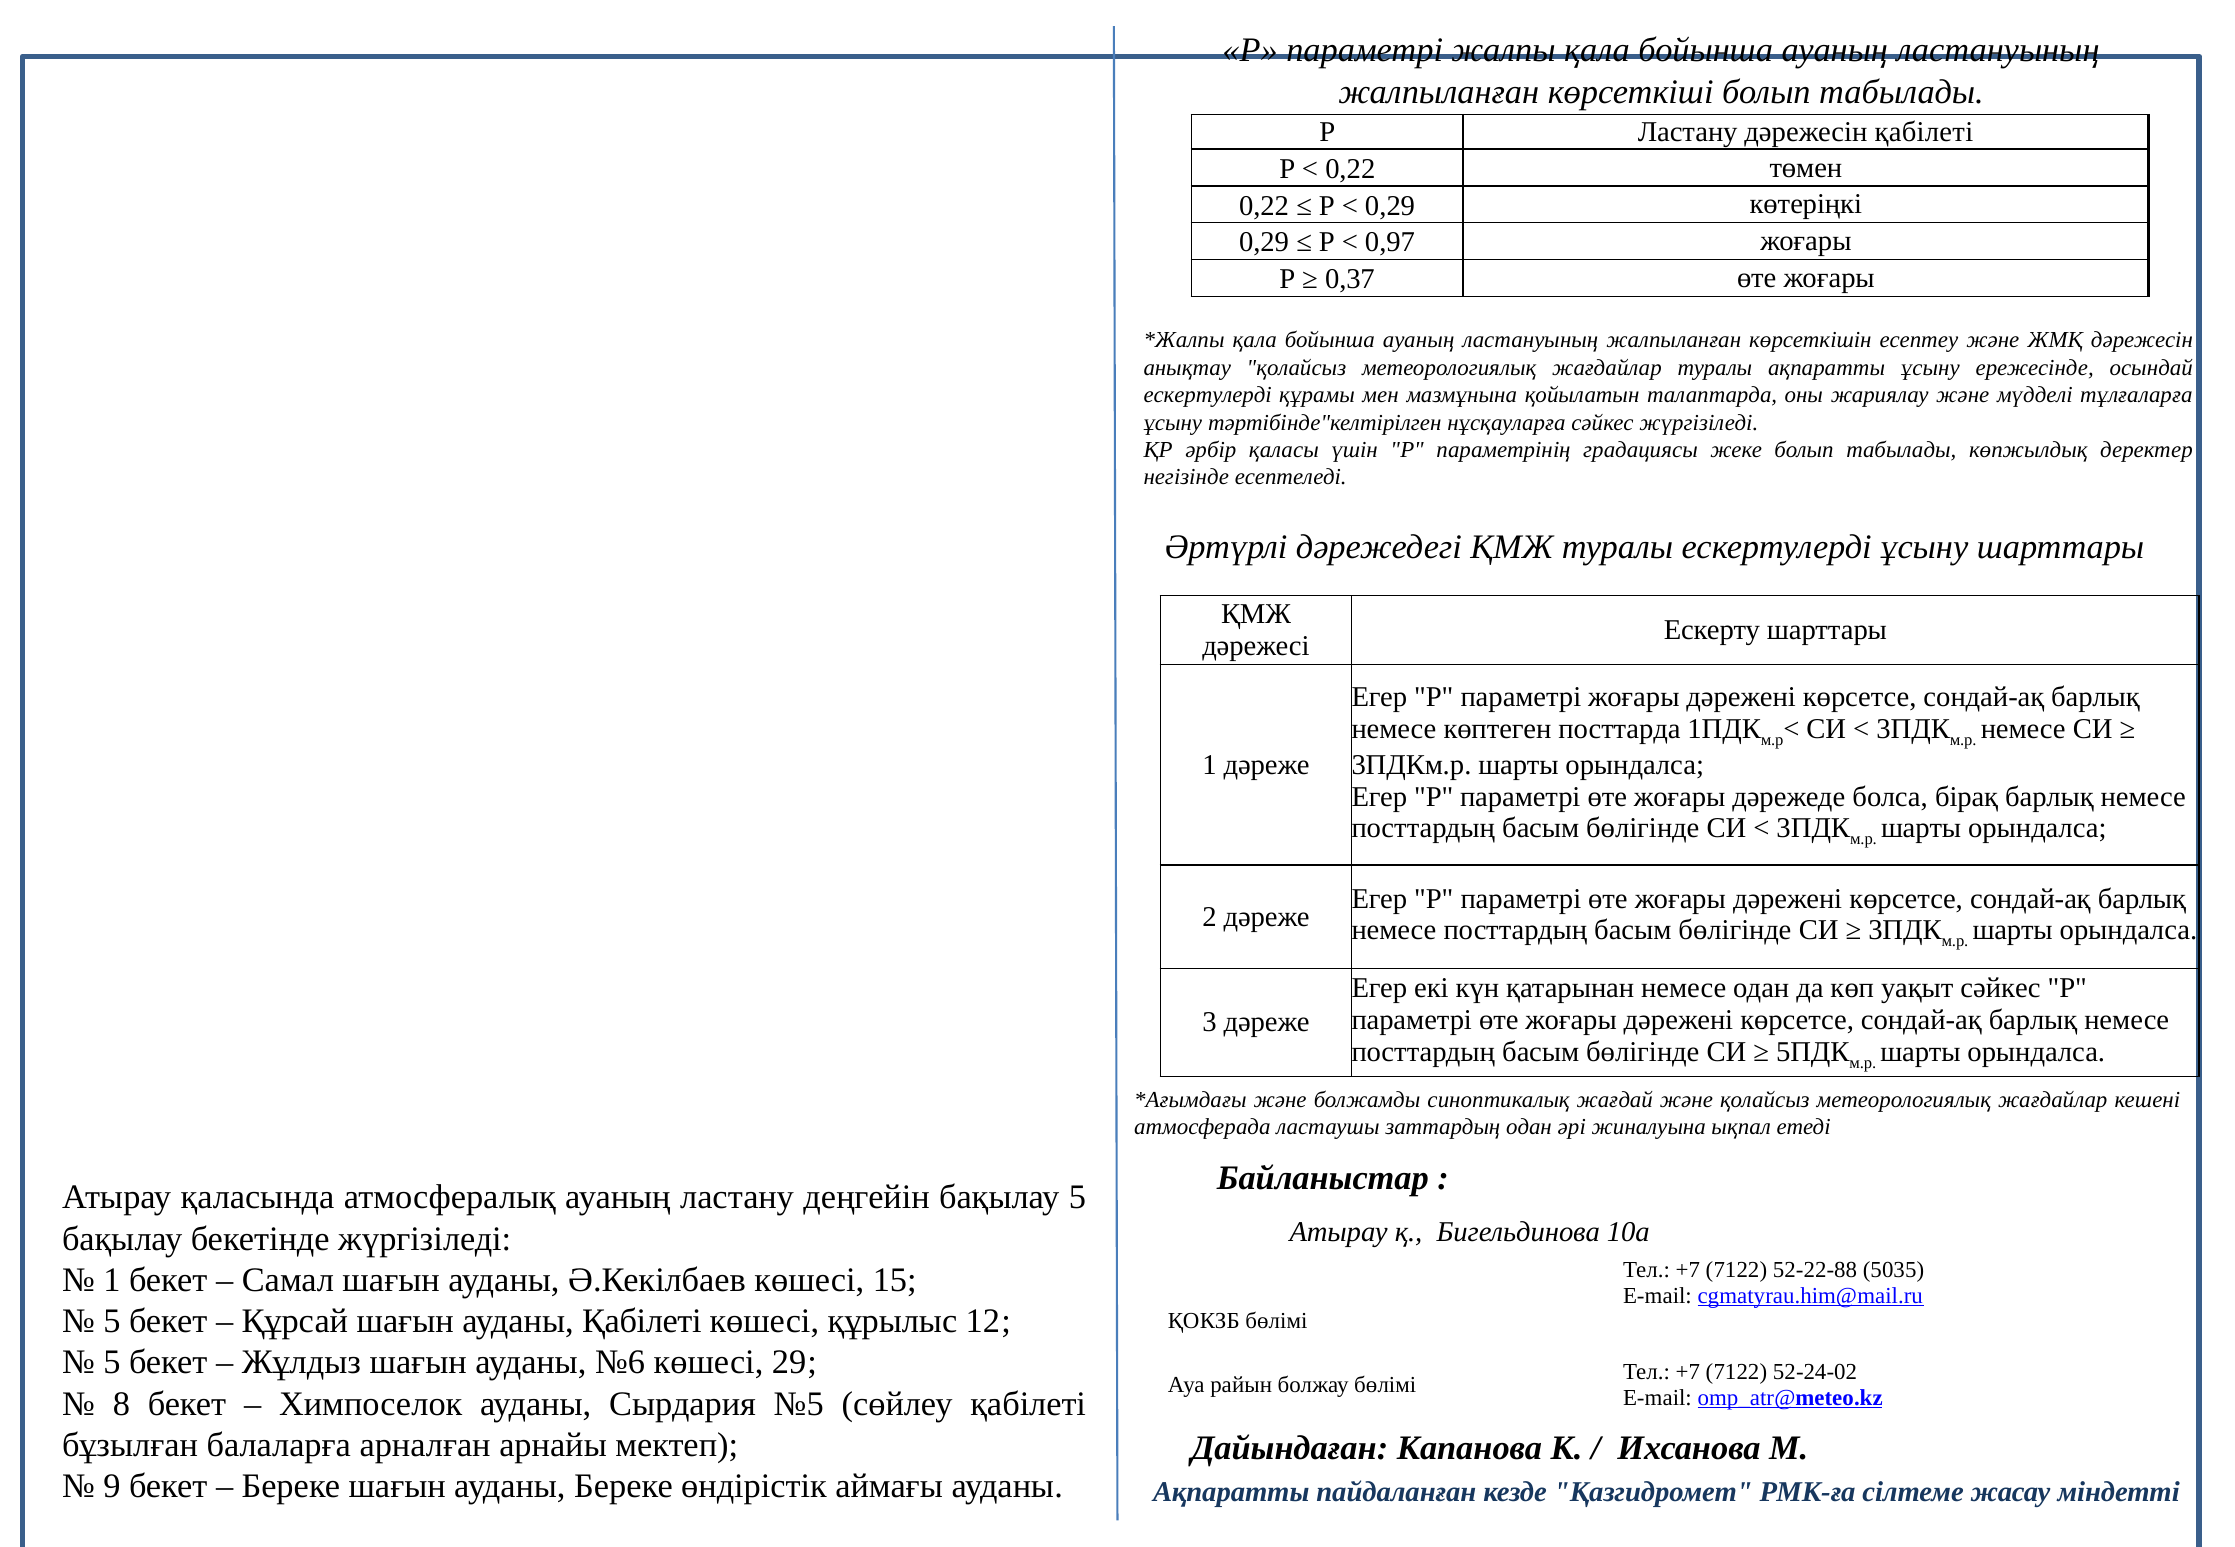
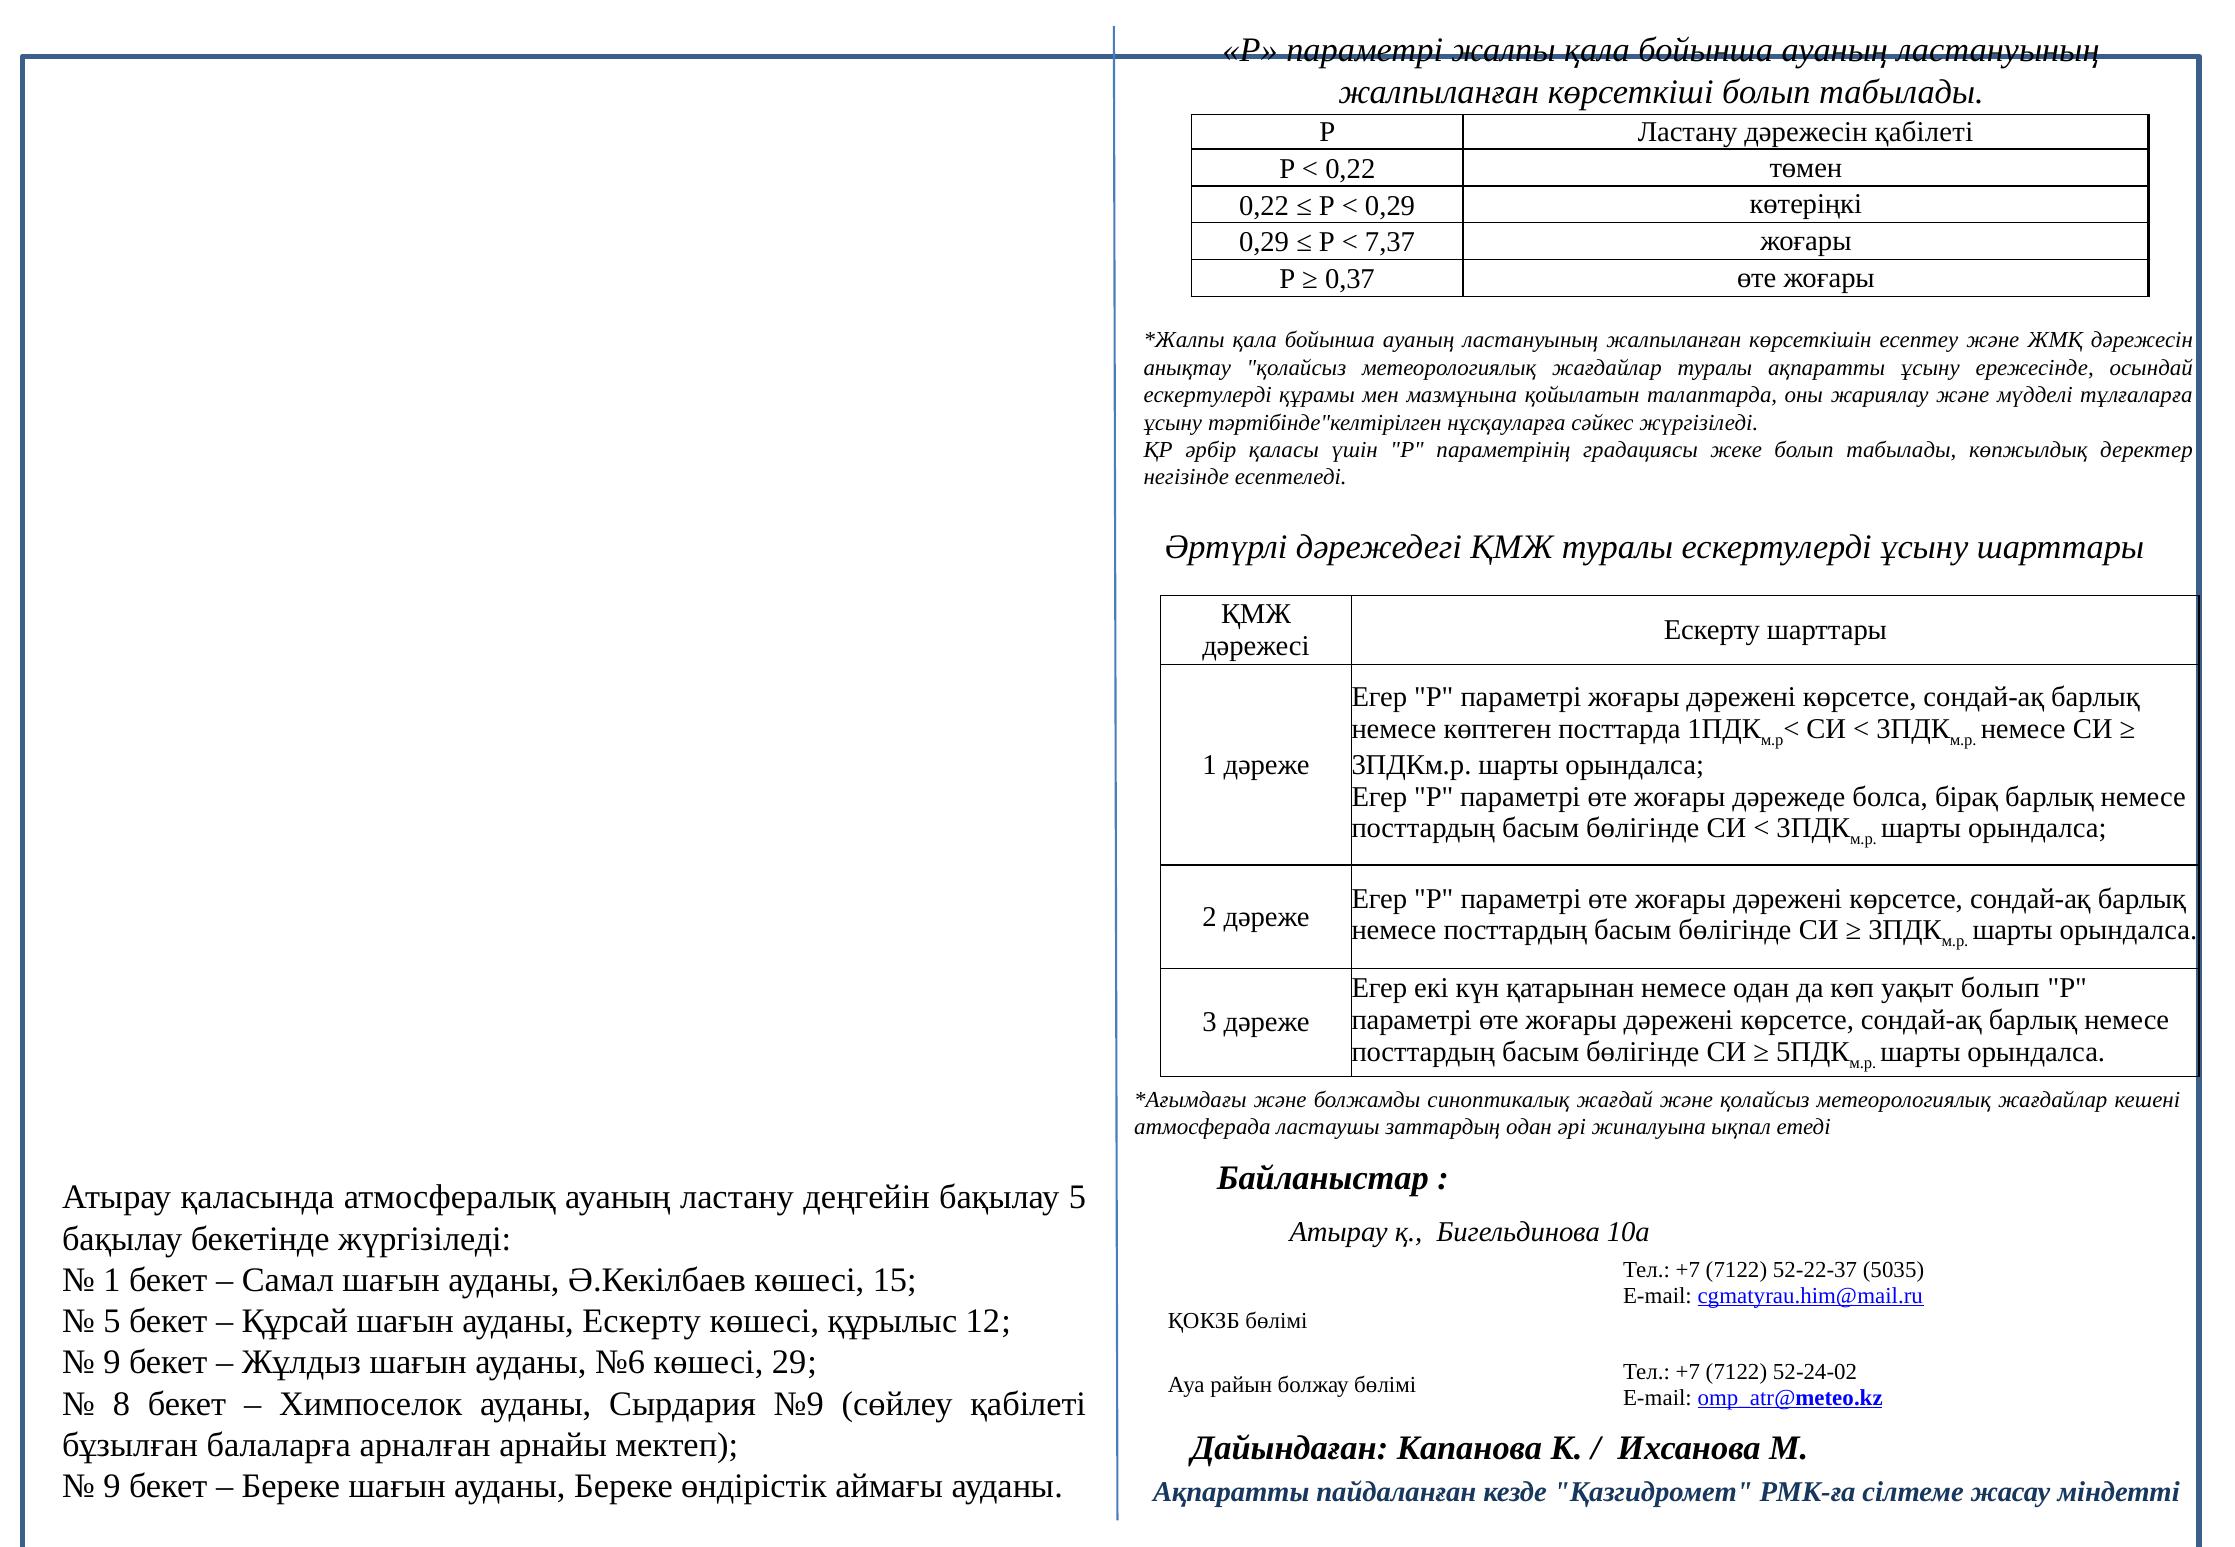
0,97: 0,97 -> 7,37
уақыт сәйкес: сәйкес -> болып
52-22-88: 52-22-88 -> 52-22-37
ауданы Қабілеті: Қабілеті -> Ескерту
5 at (112, 1363): 5 -> 9
№5: №5 -> №9
